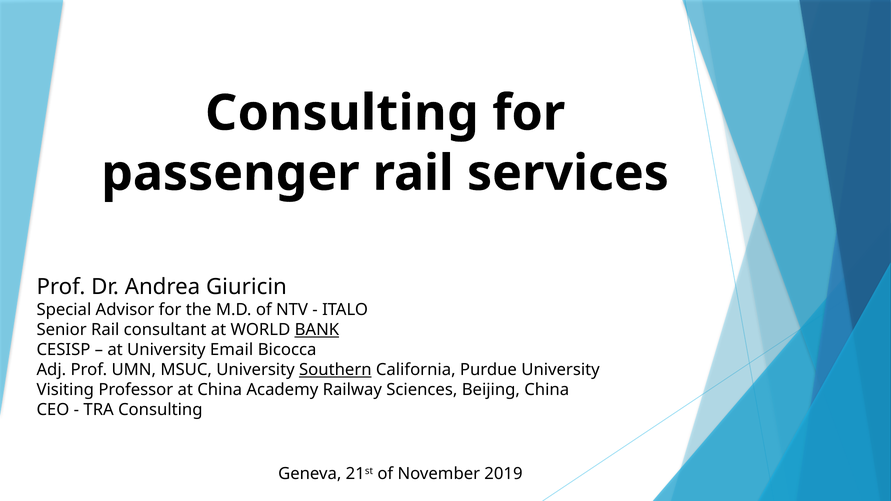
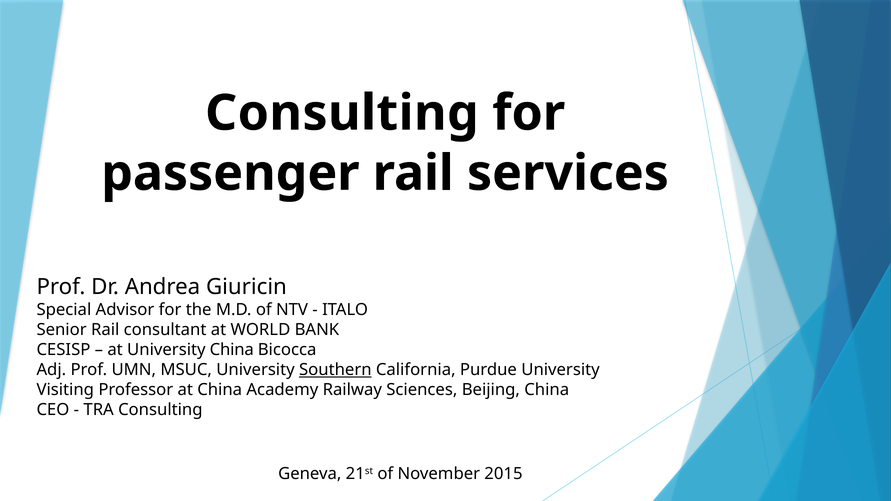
BANK underline: present -> none
University Email: Email -> China
2019: 2019 -> 2015
